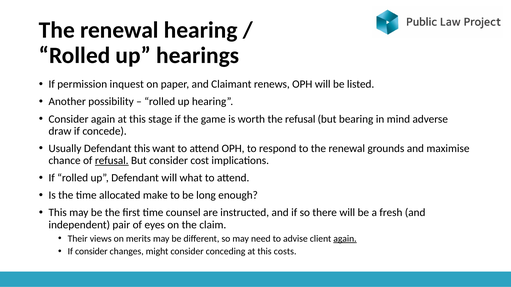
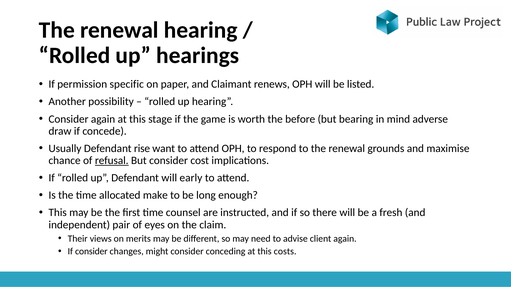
inquest: inquest -> specific
the refusal: refusal -> before
Defendant this: this -> rise
what: what -> early
again at (345, 239) underline: present -> none
